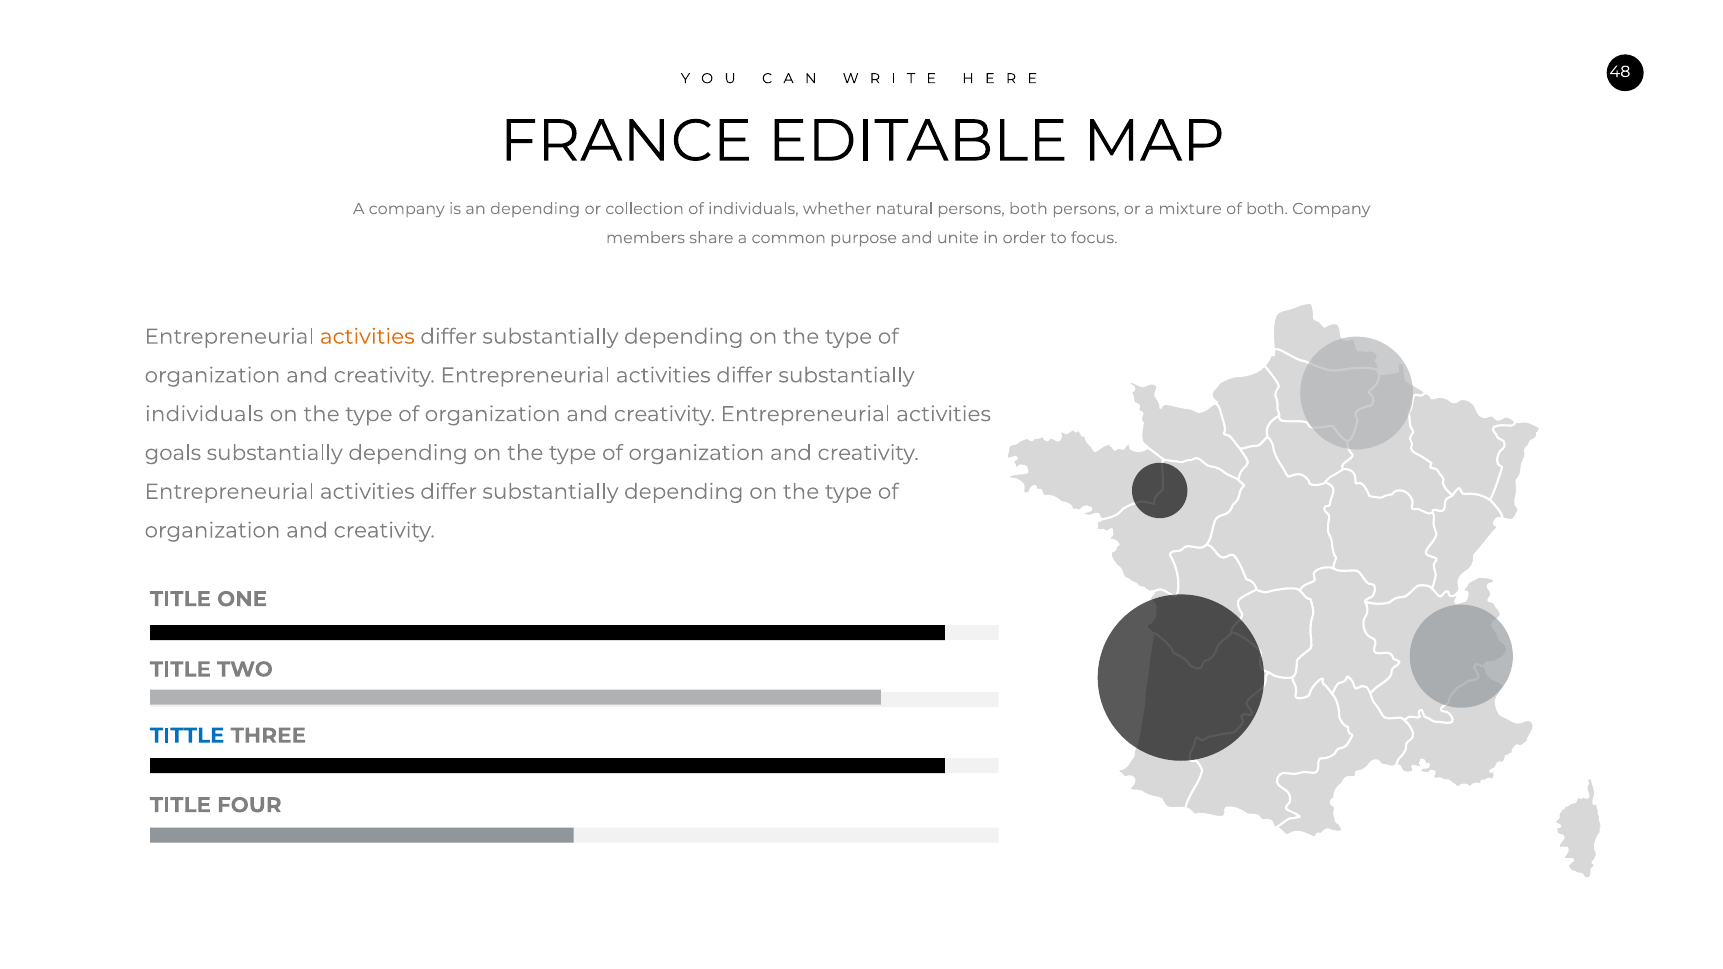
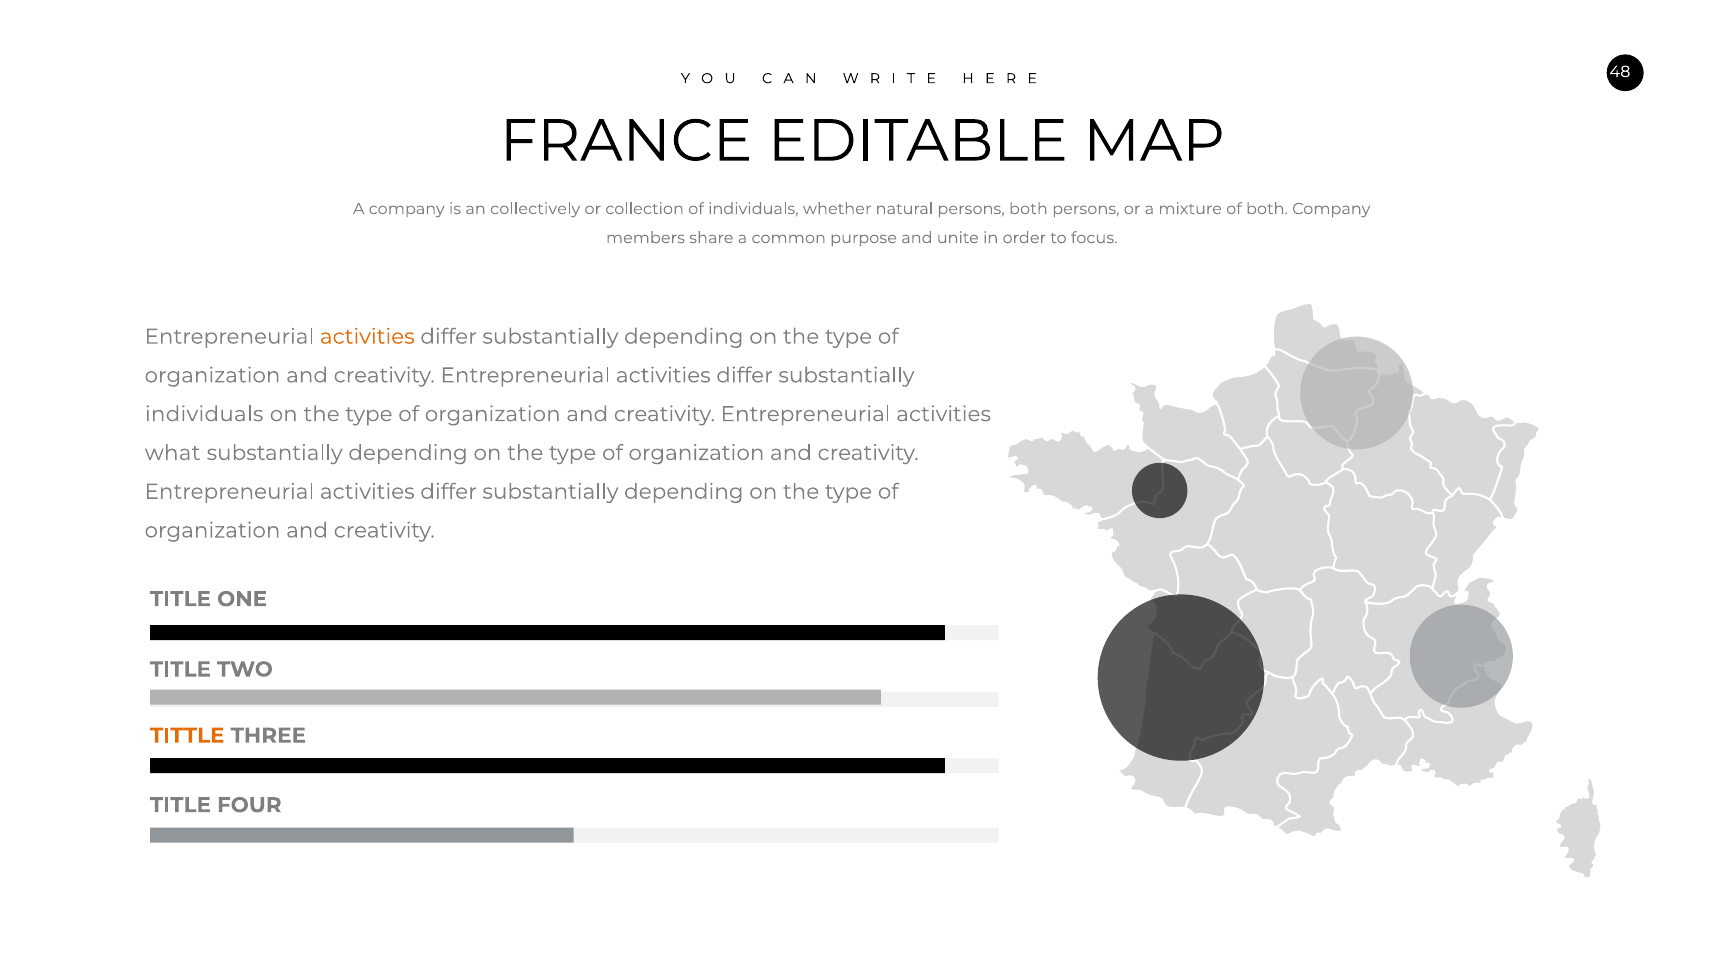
an depending: depending -> collectively
goals: goals -> what
TITTLE colour: blue -> orange
